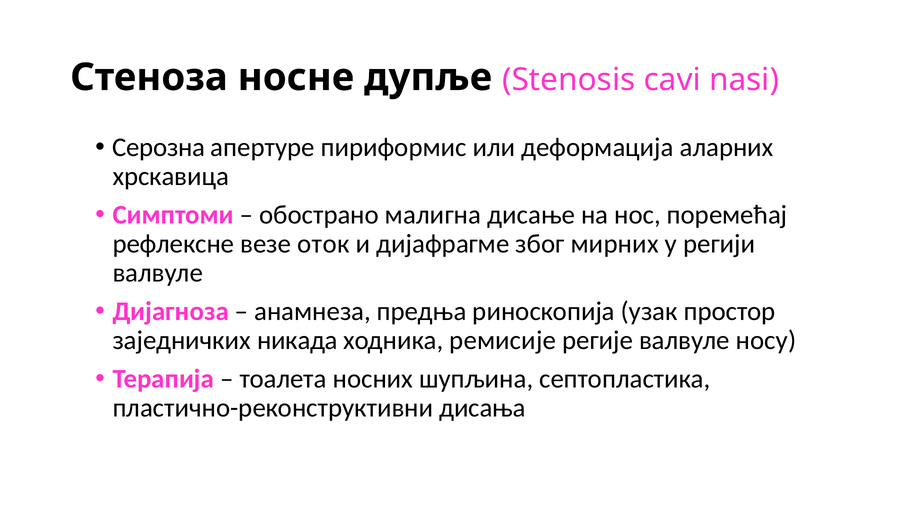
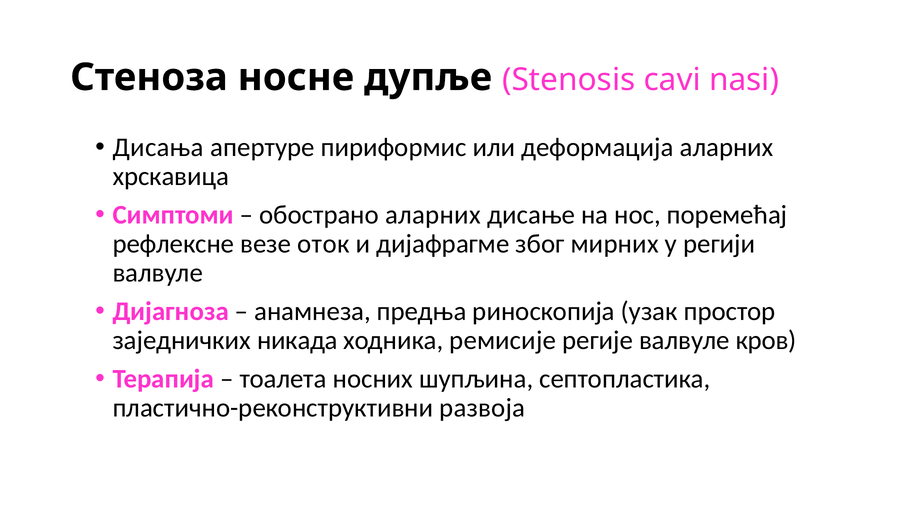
Серозна: Серозна -> Дисања
обострано малигна: малигна -> аларних
носу: носу -> кров
дисања: дисања -> развоја
